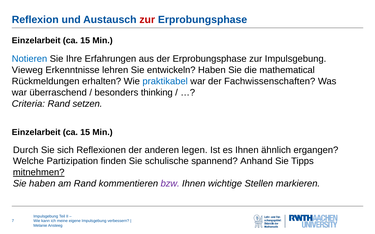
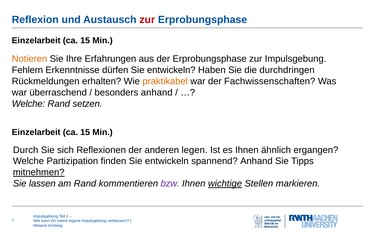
Notieren colour: blue -> orange
Vieweg: Vieweg -> Fehlern
lehren: lehren -> dürfen
mathematical: mathematical -> durchdringen
praktikabel colour: blue -> orange
besonders thinking: thinking -> anhand
Criteria at (28, 104): Criteria -> Welche
finden Sie schulische: schulische -> entwickeln
Sie haben: haben -> lassen
wichtige underline: none -> present
